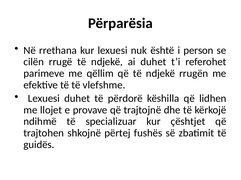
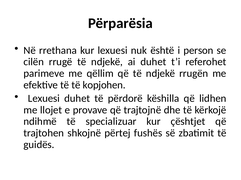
vlefshme: vlefshme -> kopjohen
